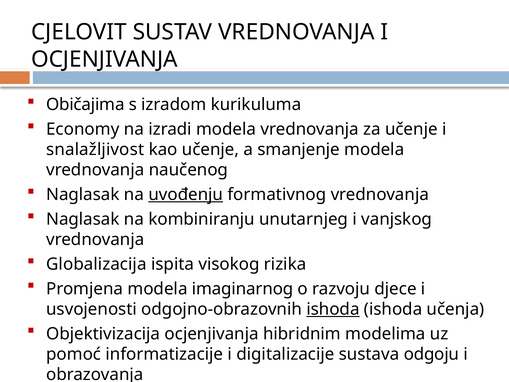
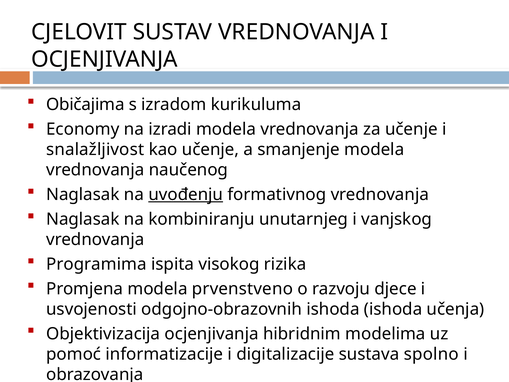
Globalizacija: Globalizacija -> Programima
imaginarnog: imaginarnog -> prvenstveno
ishoda at (333, 309) underline: present -> none
odgoju: odgoju -> spolno
